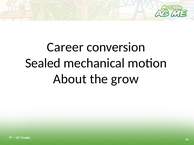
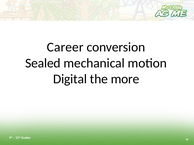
About: About -> Digital
grow: grow -> more
